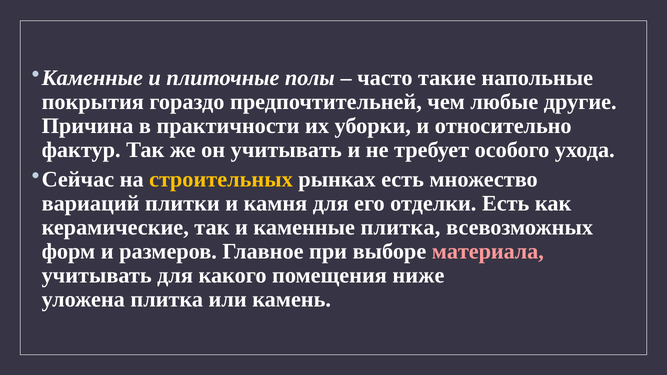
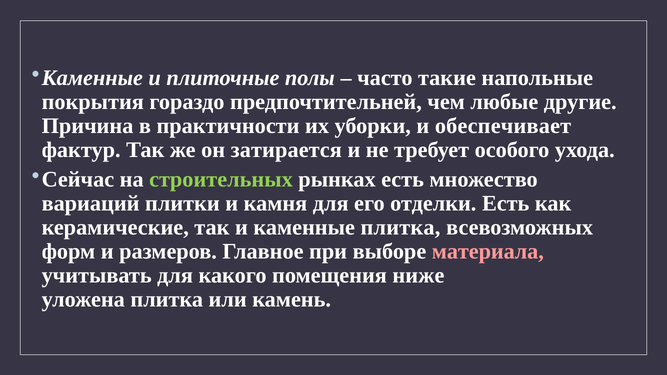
относительно: относительно -> обеспечивает
он учитывать: учитывать -> затирается
строительных colour: yellow -> light green
